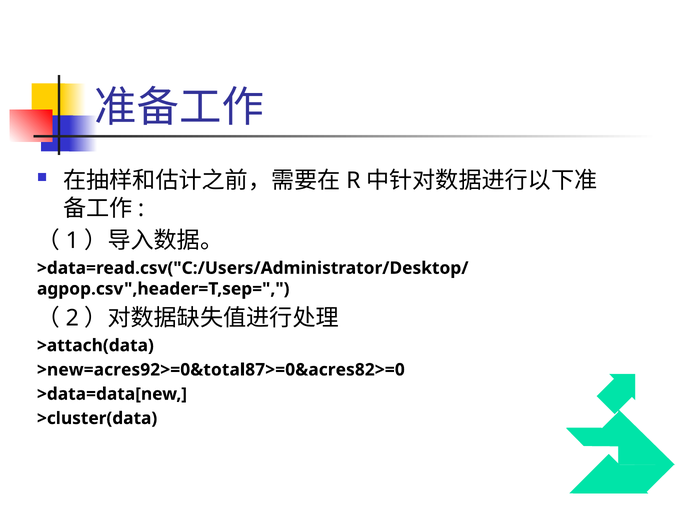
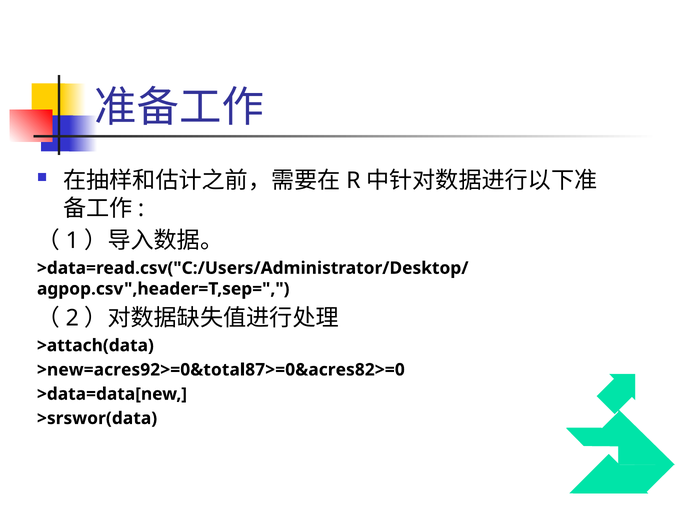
>cluster(data: >cluster(data -> >srswor(data
